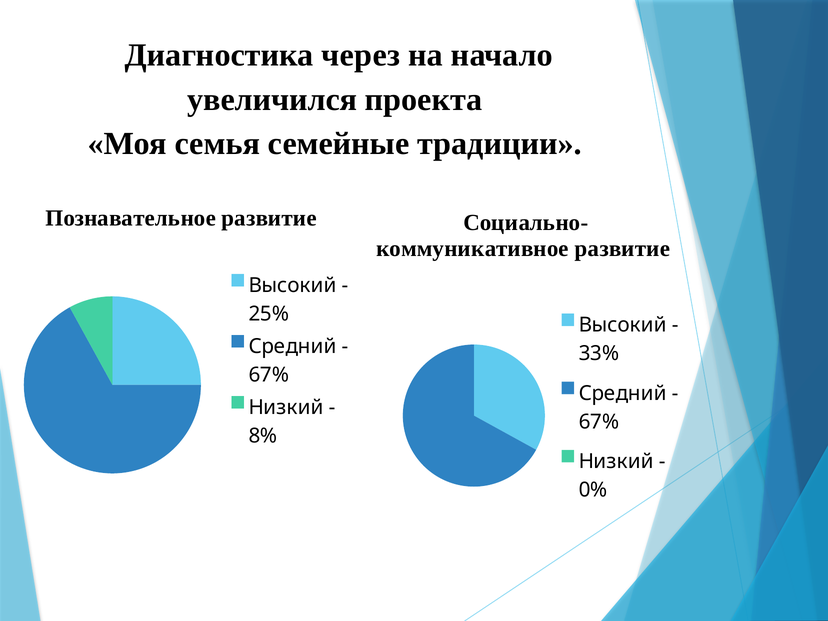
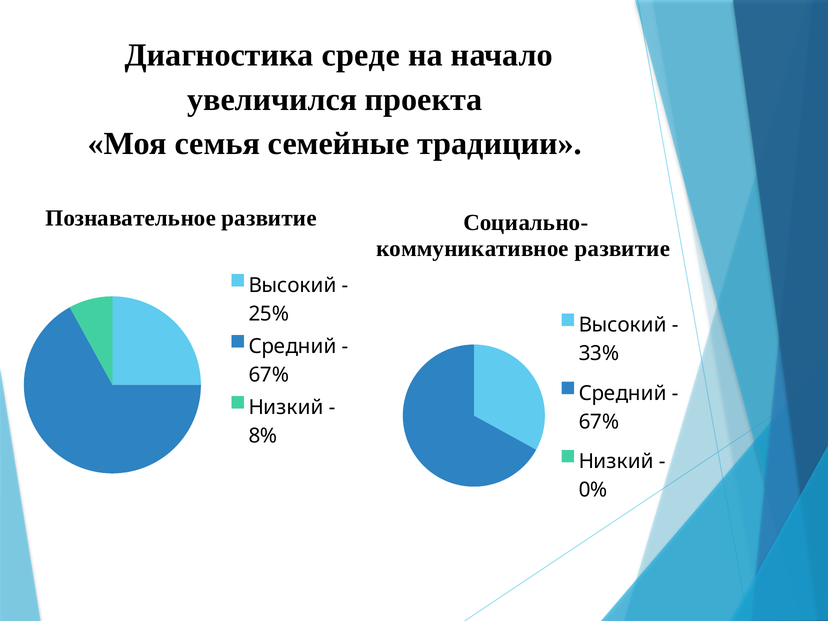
через: через -> среде
